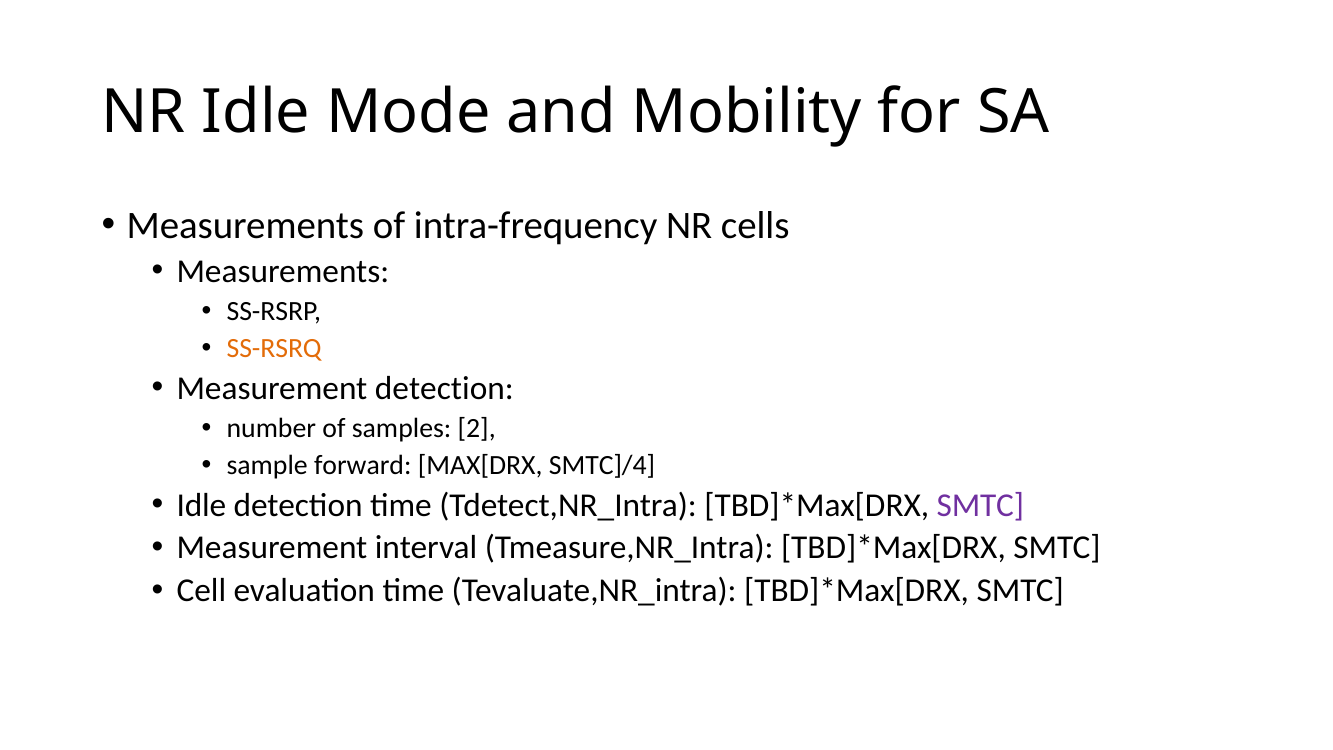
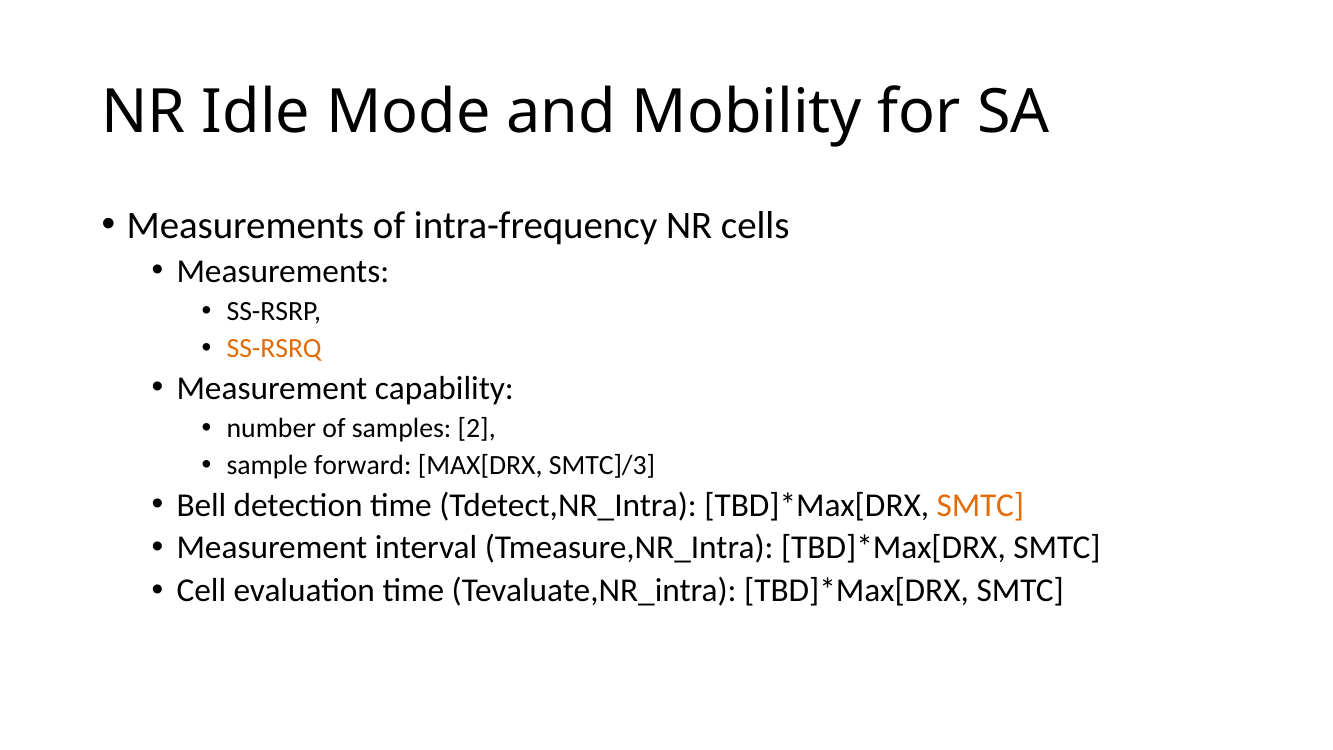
Measurement detection: detection -> capability
SMTC]/4: SMTC]/4 -> SMTC]/3
Idle at (201, 505): Idle -> Bell
SMTC at (980, 505) colour: purple -> orange
